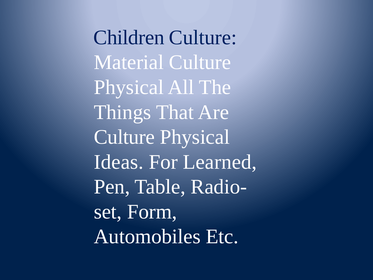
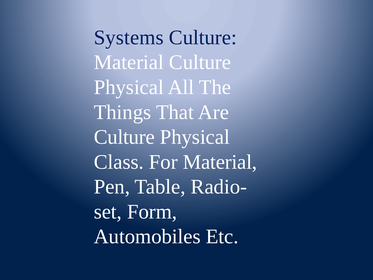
Children: Children -> Systems
Ideas: Ideas -> Class
For Learned: Learned -> Material
